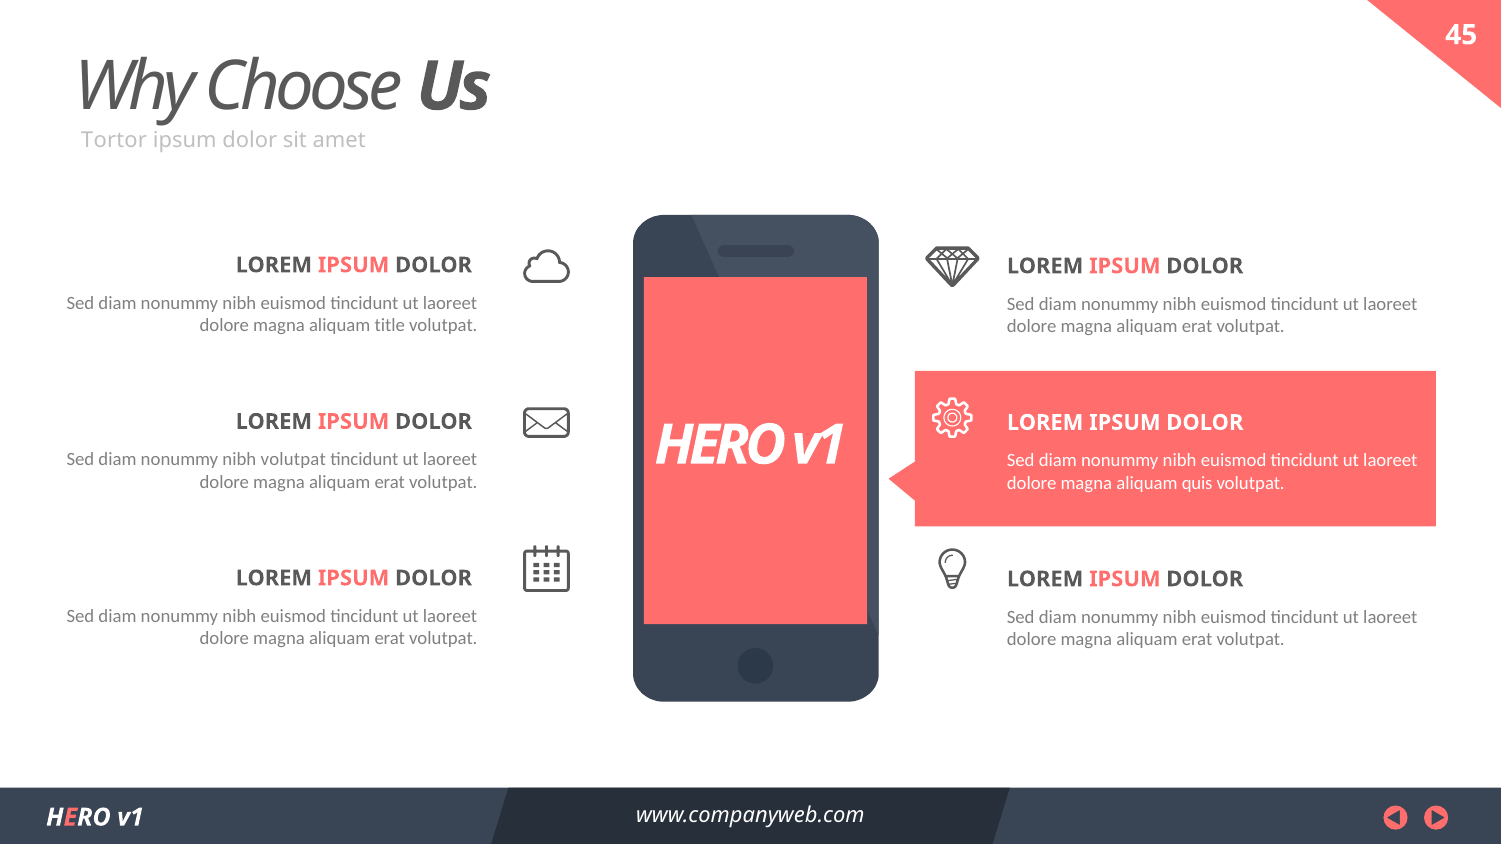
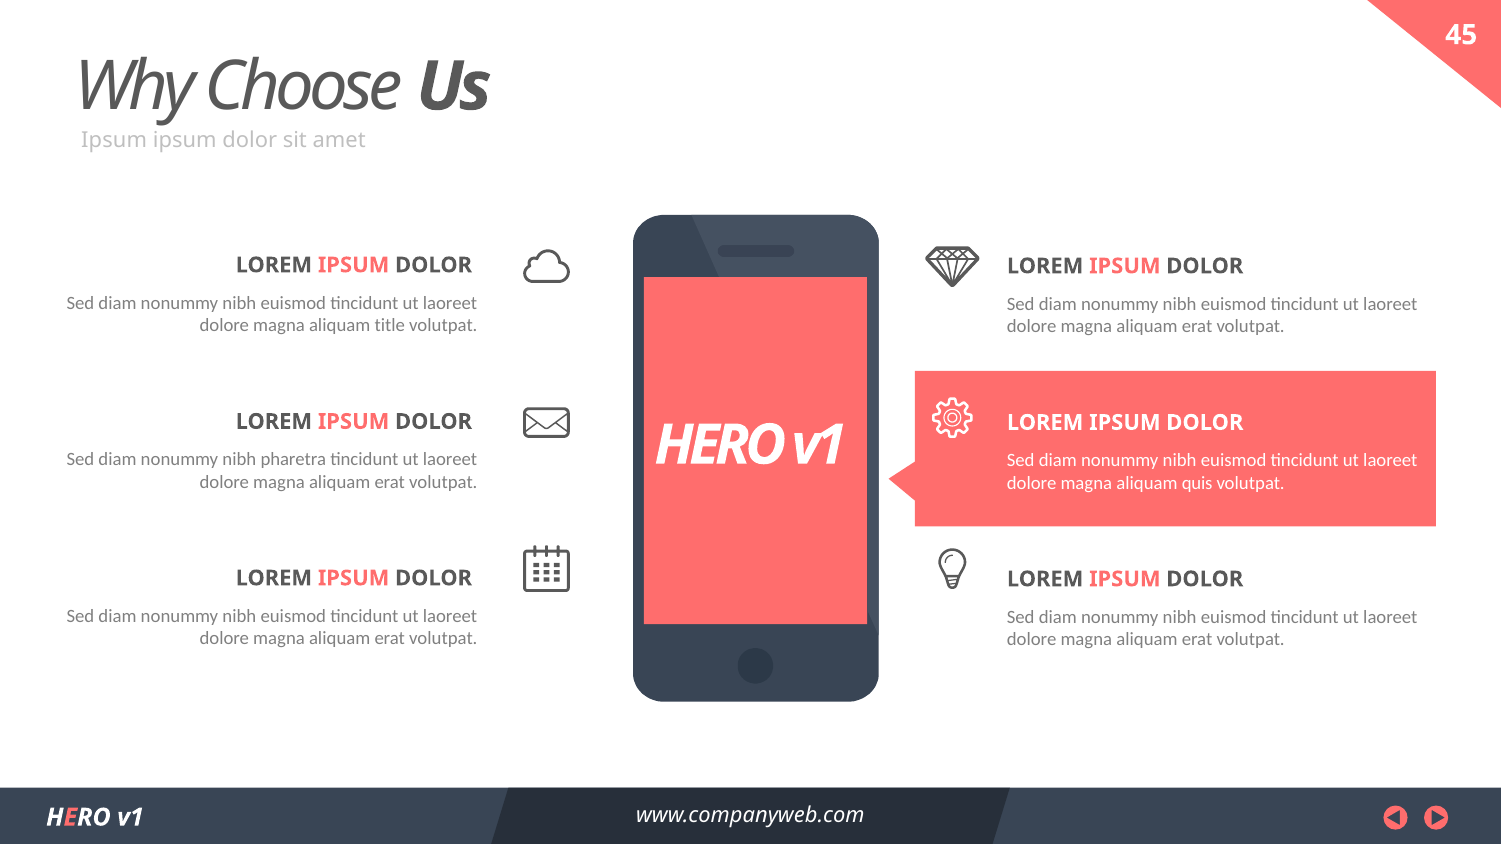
Tortor at (114, 141): Tortor -> Ipsum
nibh volutpat: volutpat -> pharetra
